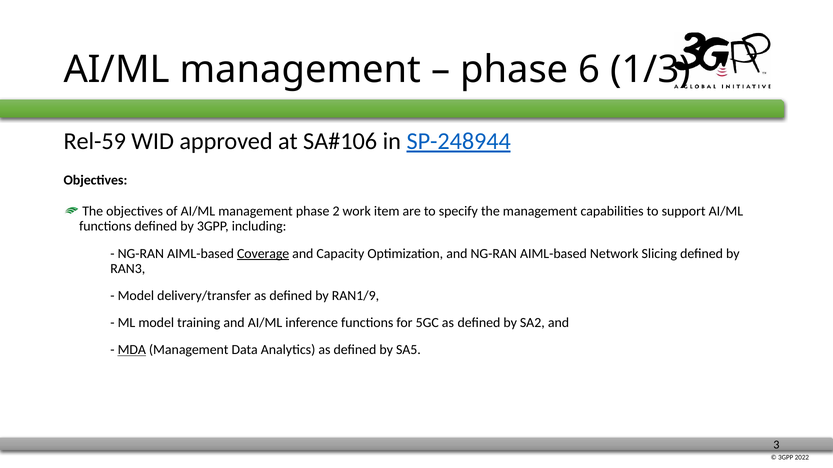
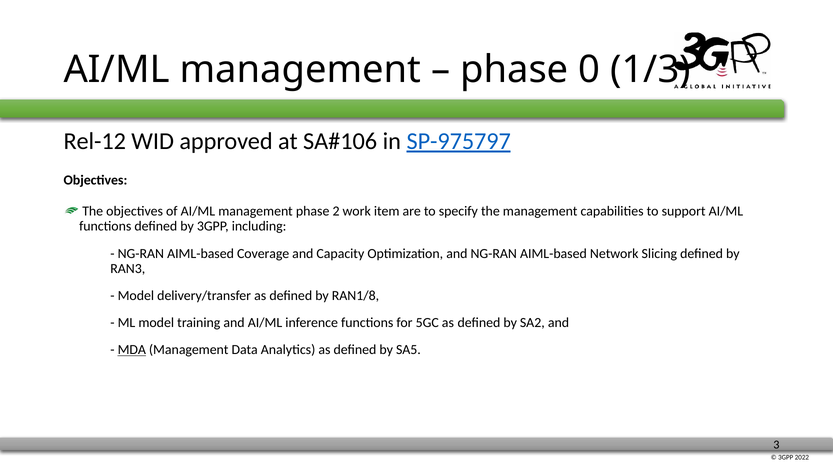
6: 6 -> 0
Rel-59: Rel-59 -> Rel-12
SP-248944: SP-248944 -> SP-975797
Coverage underline: present -> none
RAN1/9: RAN1/9 -> RAN1/8
